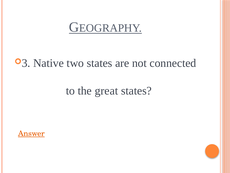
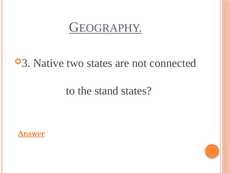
great: great -> stand
